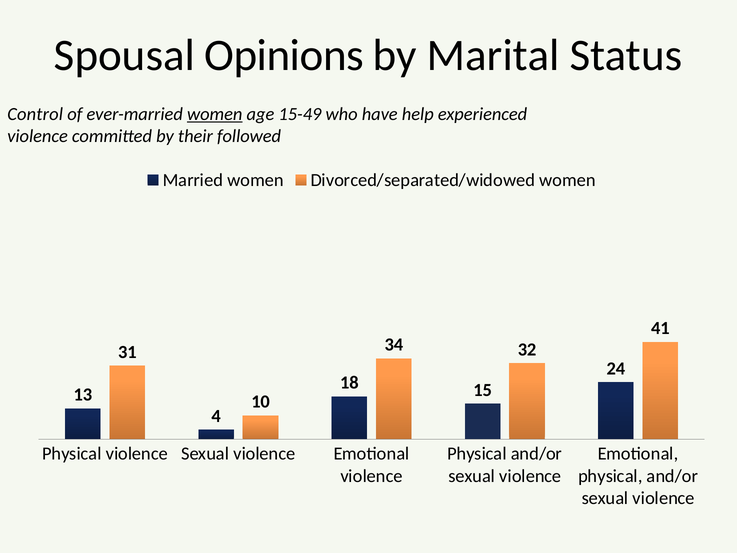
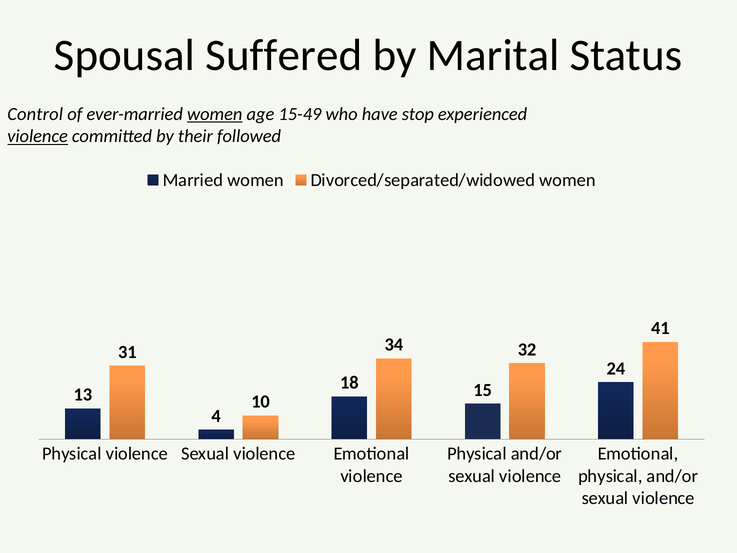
Opinions: Opinions -> Suffered
help: help -> stop
violence at (38, 136) underline: none -> present
